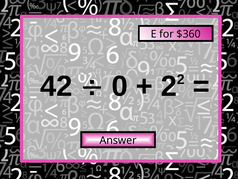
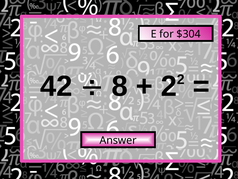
$360: $360 -> $304
0: 0 -> 8
